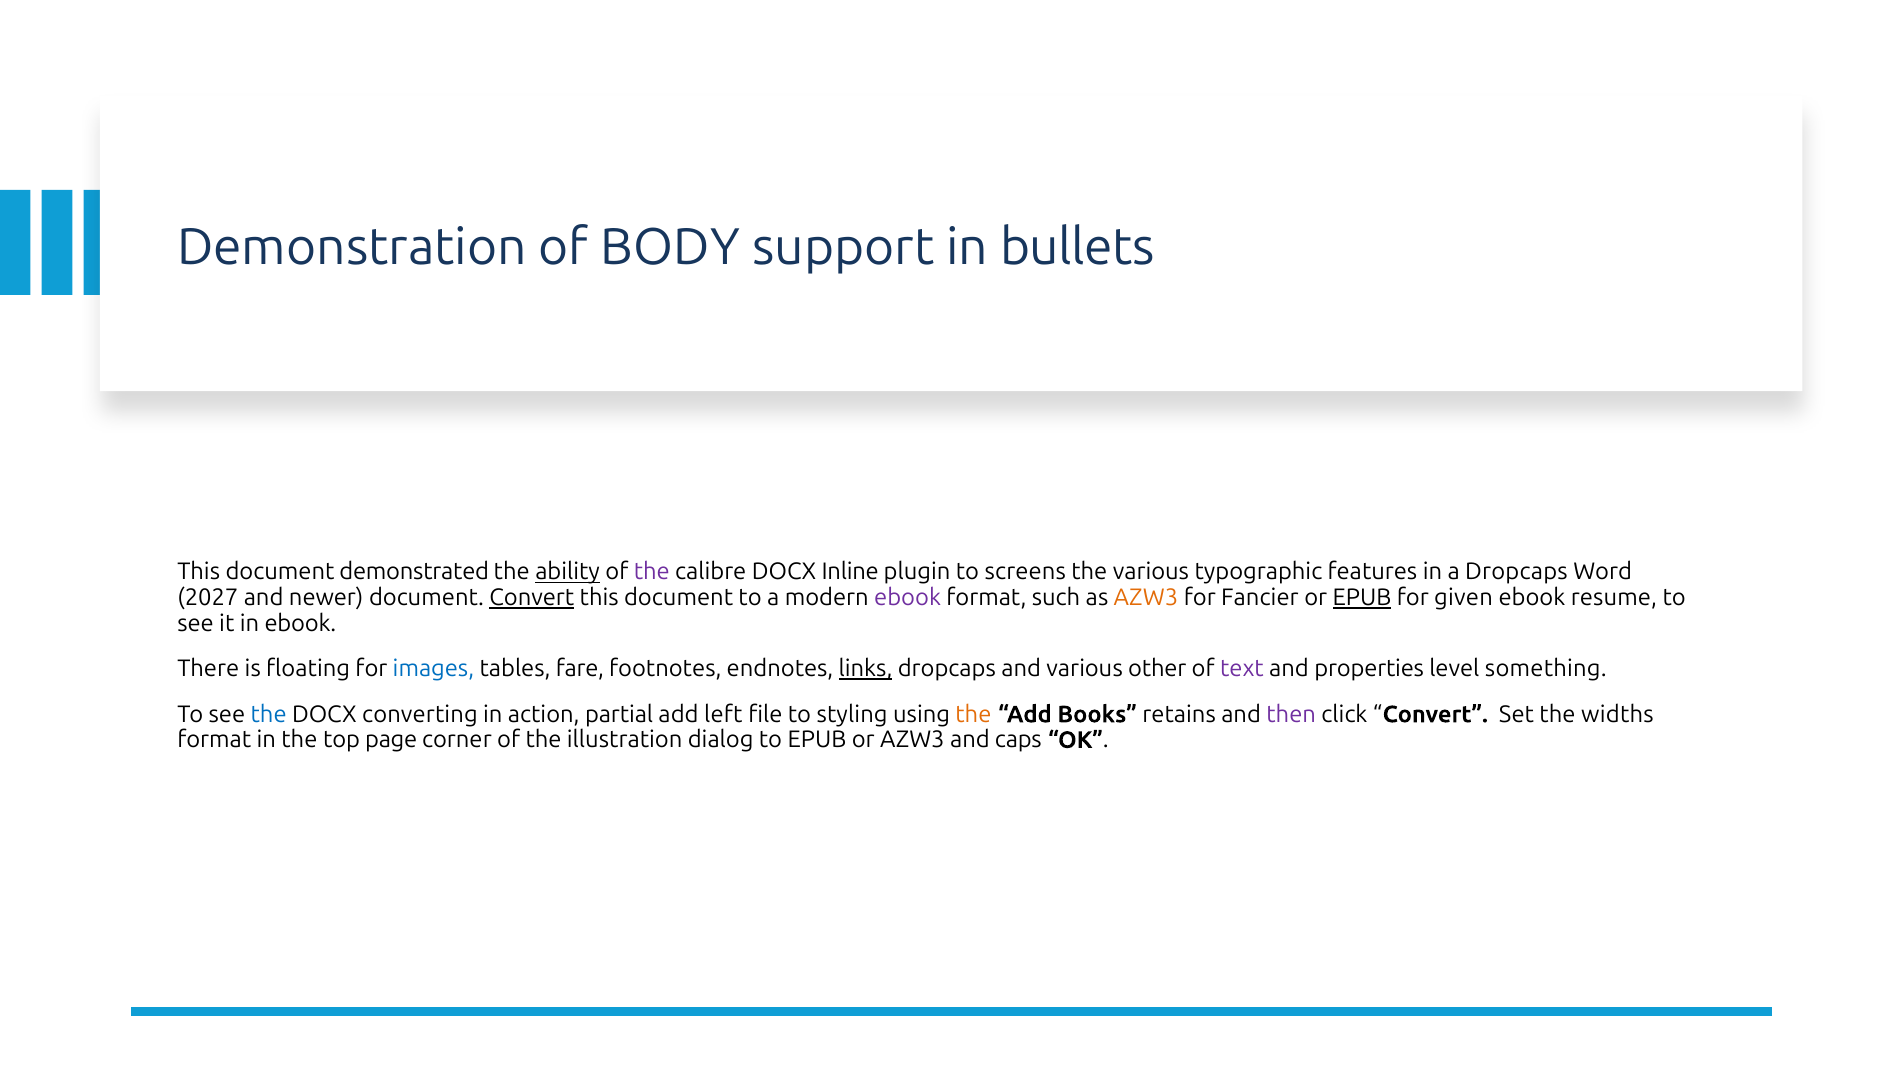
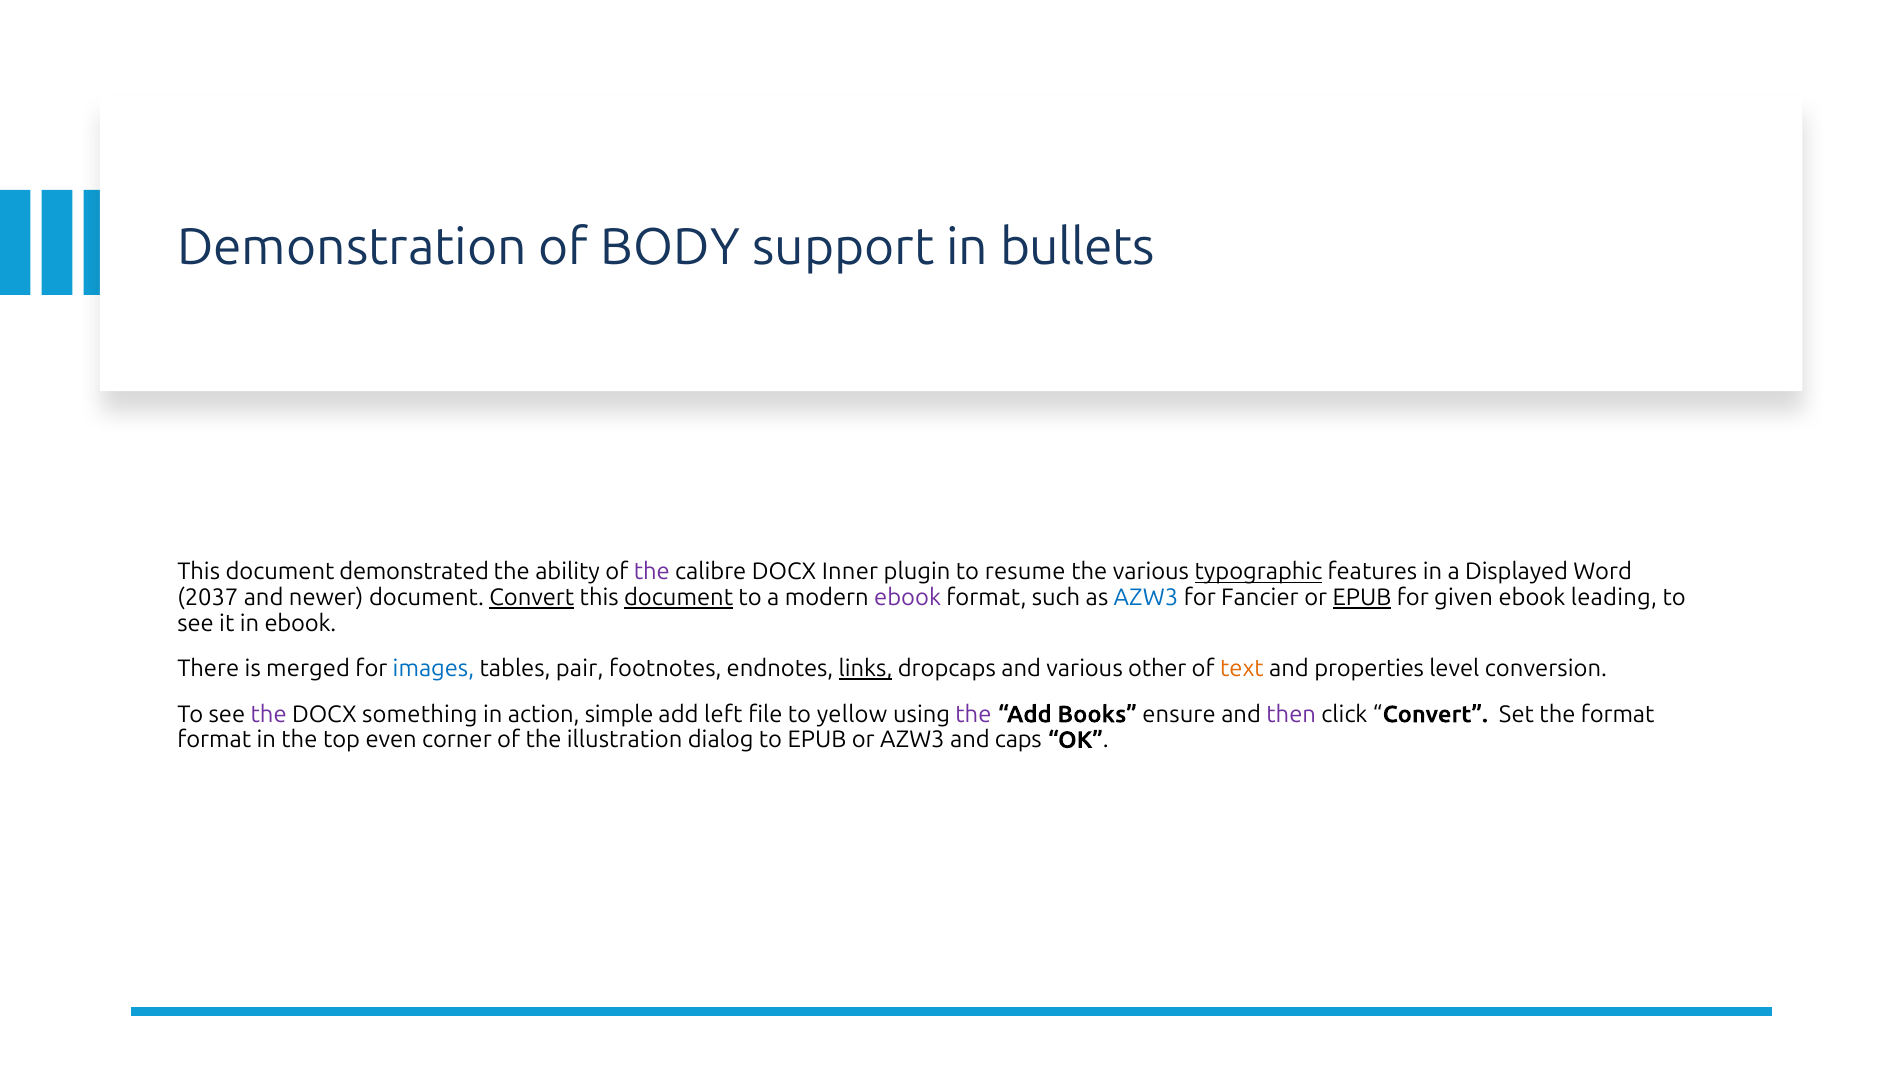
ability underline: present -> none
Inline: Inline -> Inner
screens: screens -> resume
typographic underline: none -> present
a Dropcaps: Dropcaps -> Displayed
2027: 2027 -> 2037
document at (679, 598) underline: none -> present
AZW3 at (1146, 598) colour: orange -> blue
resume: resume -> leading
floating: floating -> merged
fare: fare -> pair
text colour: purple -> orange
something: something -> conversion
the at (269, 715) colour: blue -> purple
converting: converting -> something
partial: partial -> simple
styling: styling -> yellow
the at (973, 715) colour: orange -> purple
retains: retains -> ensure
the widths: widths -> format
page: page -> even
